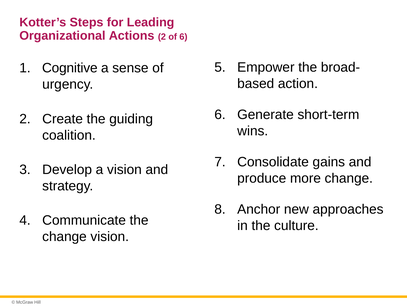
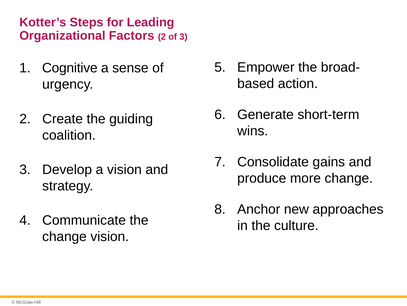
Actions: Actions -> Factors
of 6: 6 -> 3
